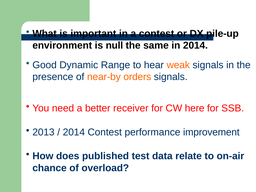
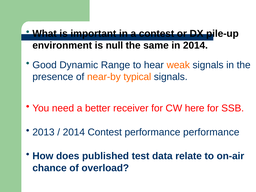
orders: orders -> typical
performance improvement: improvement -> performance
